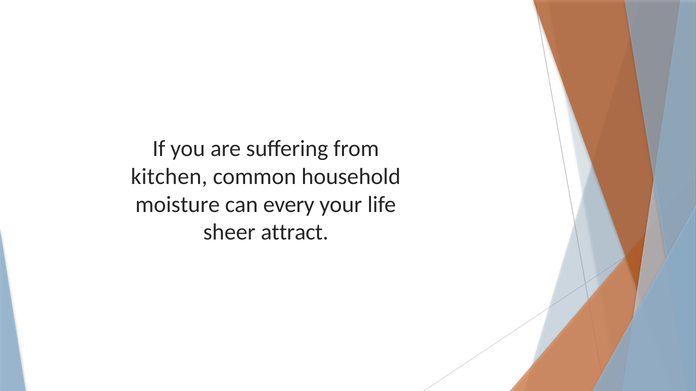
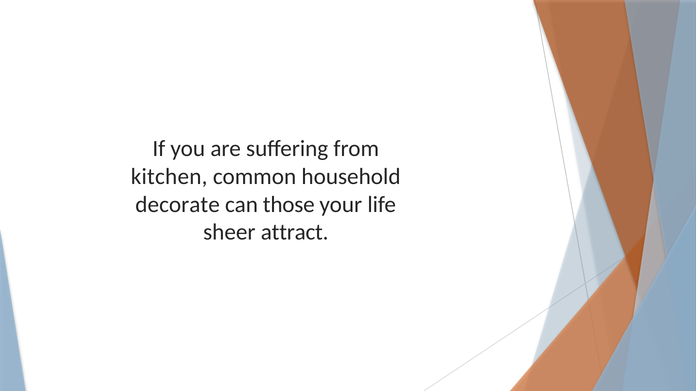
moisture: moisture -> decorate
every: every -> those
